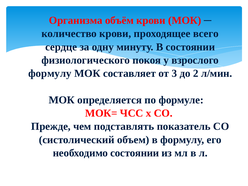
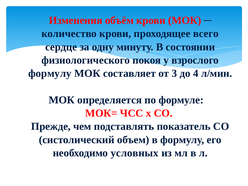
Организма: Организма -> Изменения
2: 2 -> 4
необходимо состоянии: состоянии -> условных
